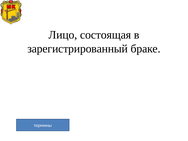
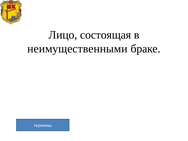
зарегистрированный: зарегистрированный -> неимущественными
